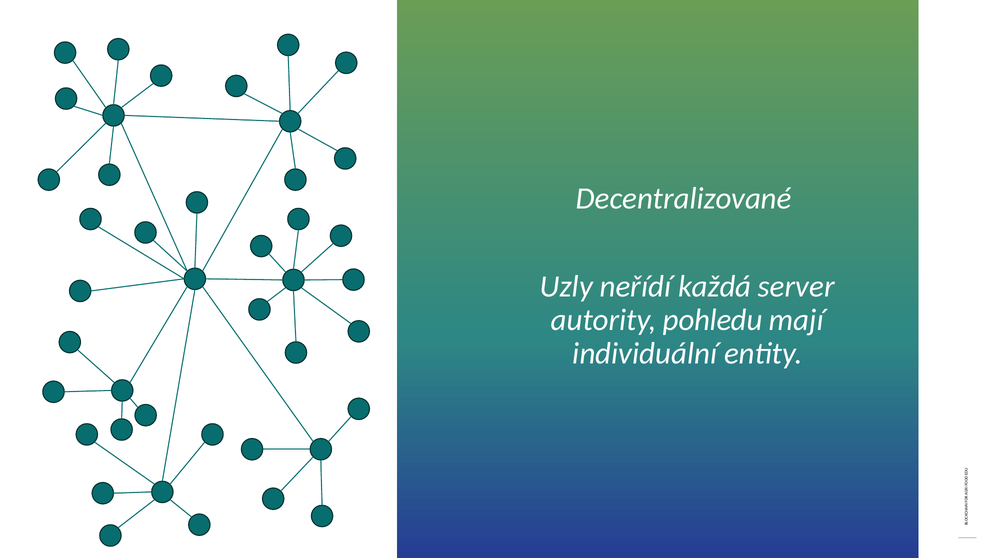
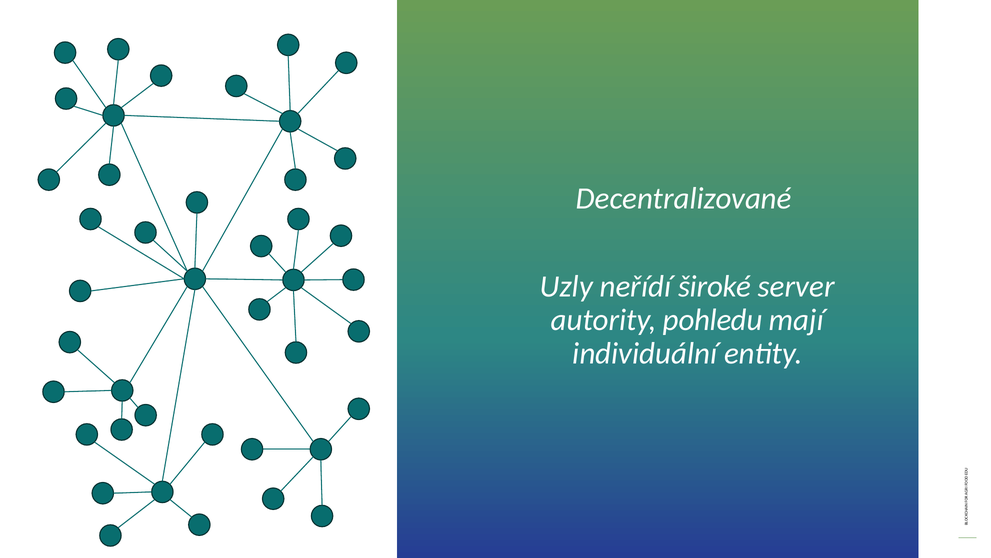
každá: každá -> široké
